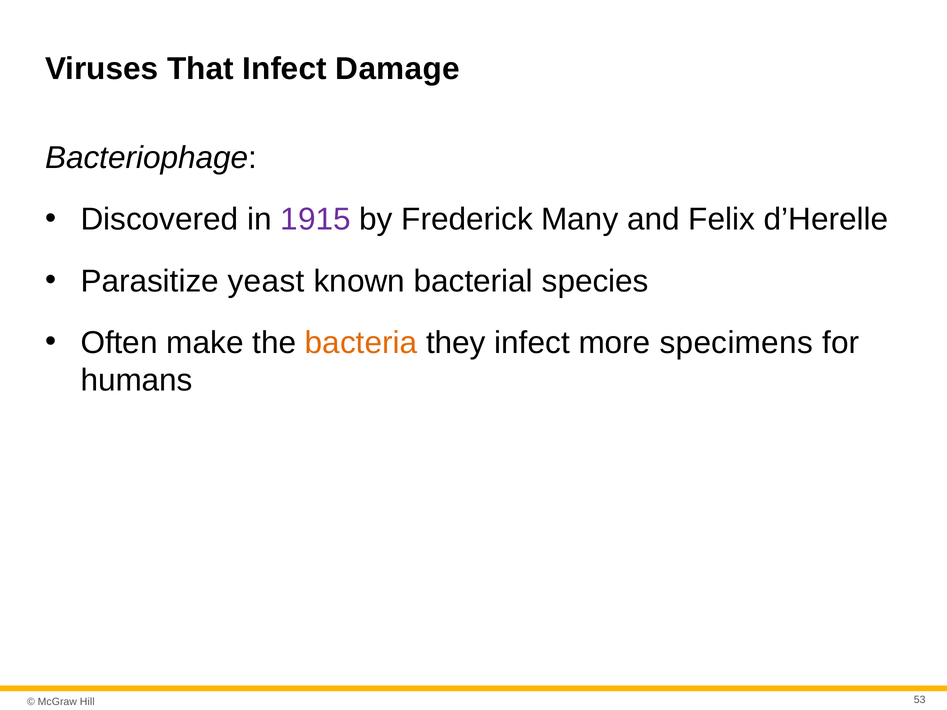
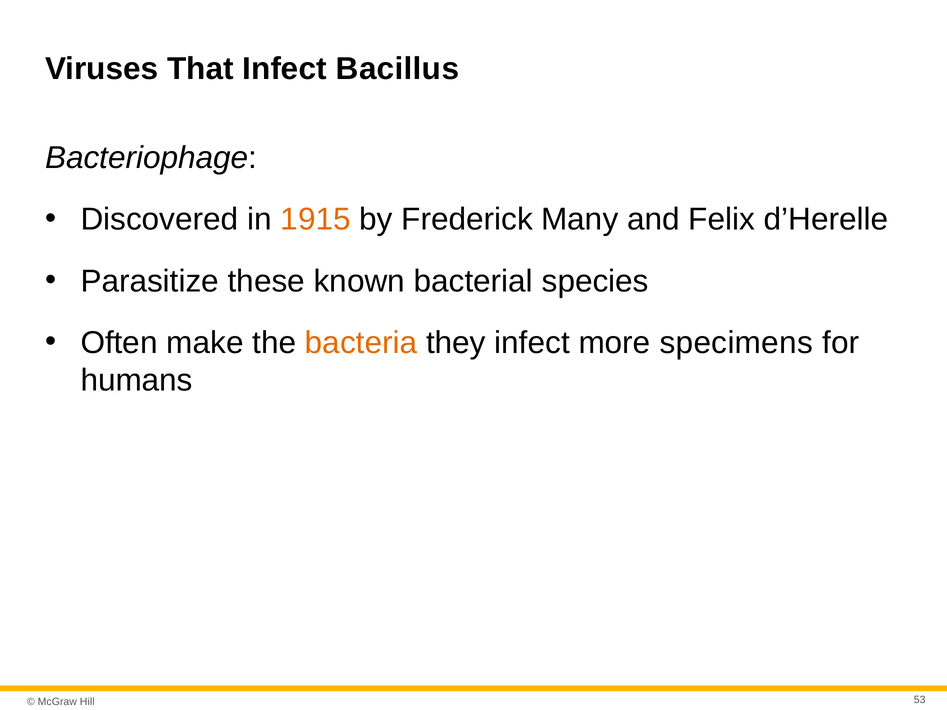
Damage: Damage -> Bacillus
1915 colour: purple -> orange
yeast: yeast -> these
